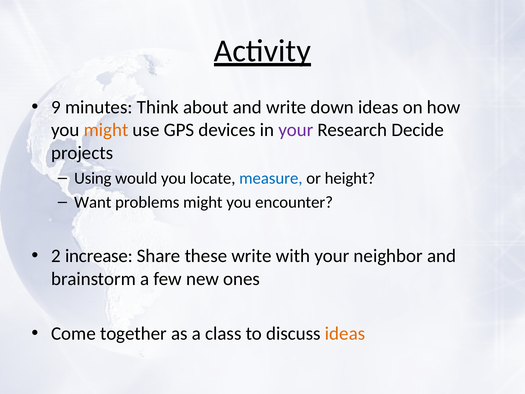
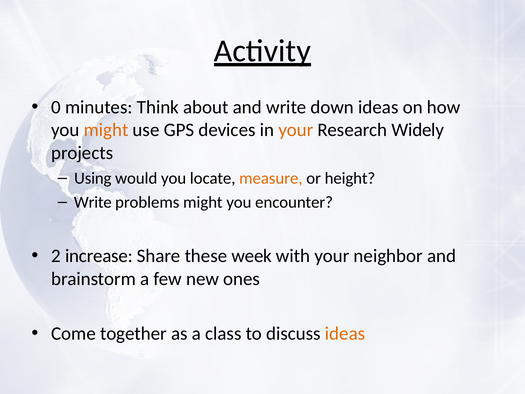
9: 9 -> 0
your at (296, 130) colour: purple -> orange
Decide: Decide -> Widely
measure colour: blue -> orange
Want at (93, 202): Want -> Write
these write: write -> week
